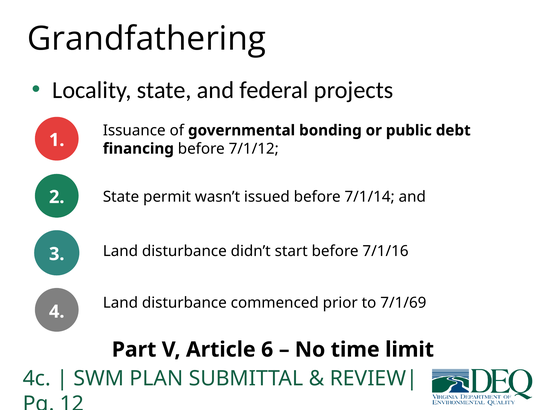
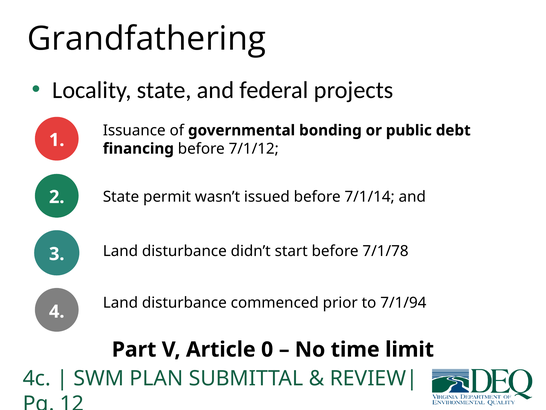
7/1/16: 7/1/16 -> 7/1/78
7/1/69: 7/1/69 -> 7/1/94
6: 6 -> 0
